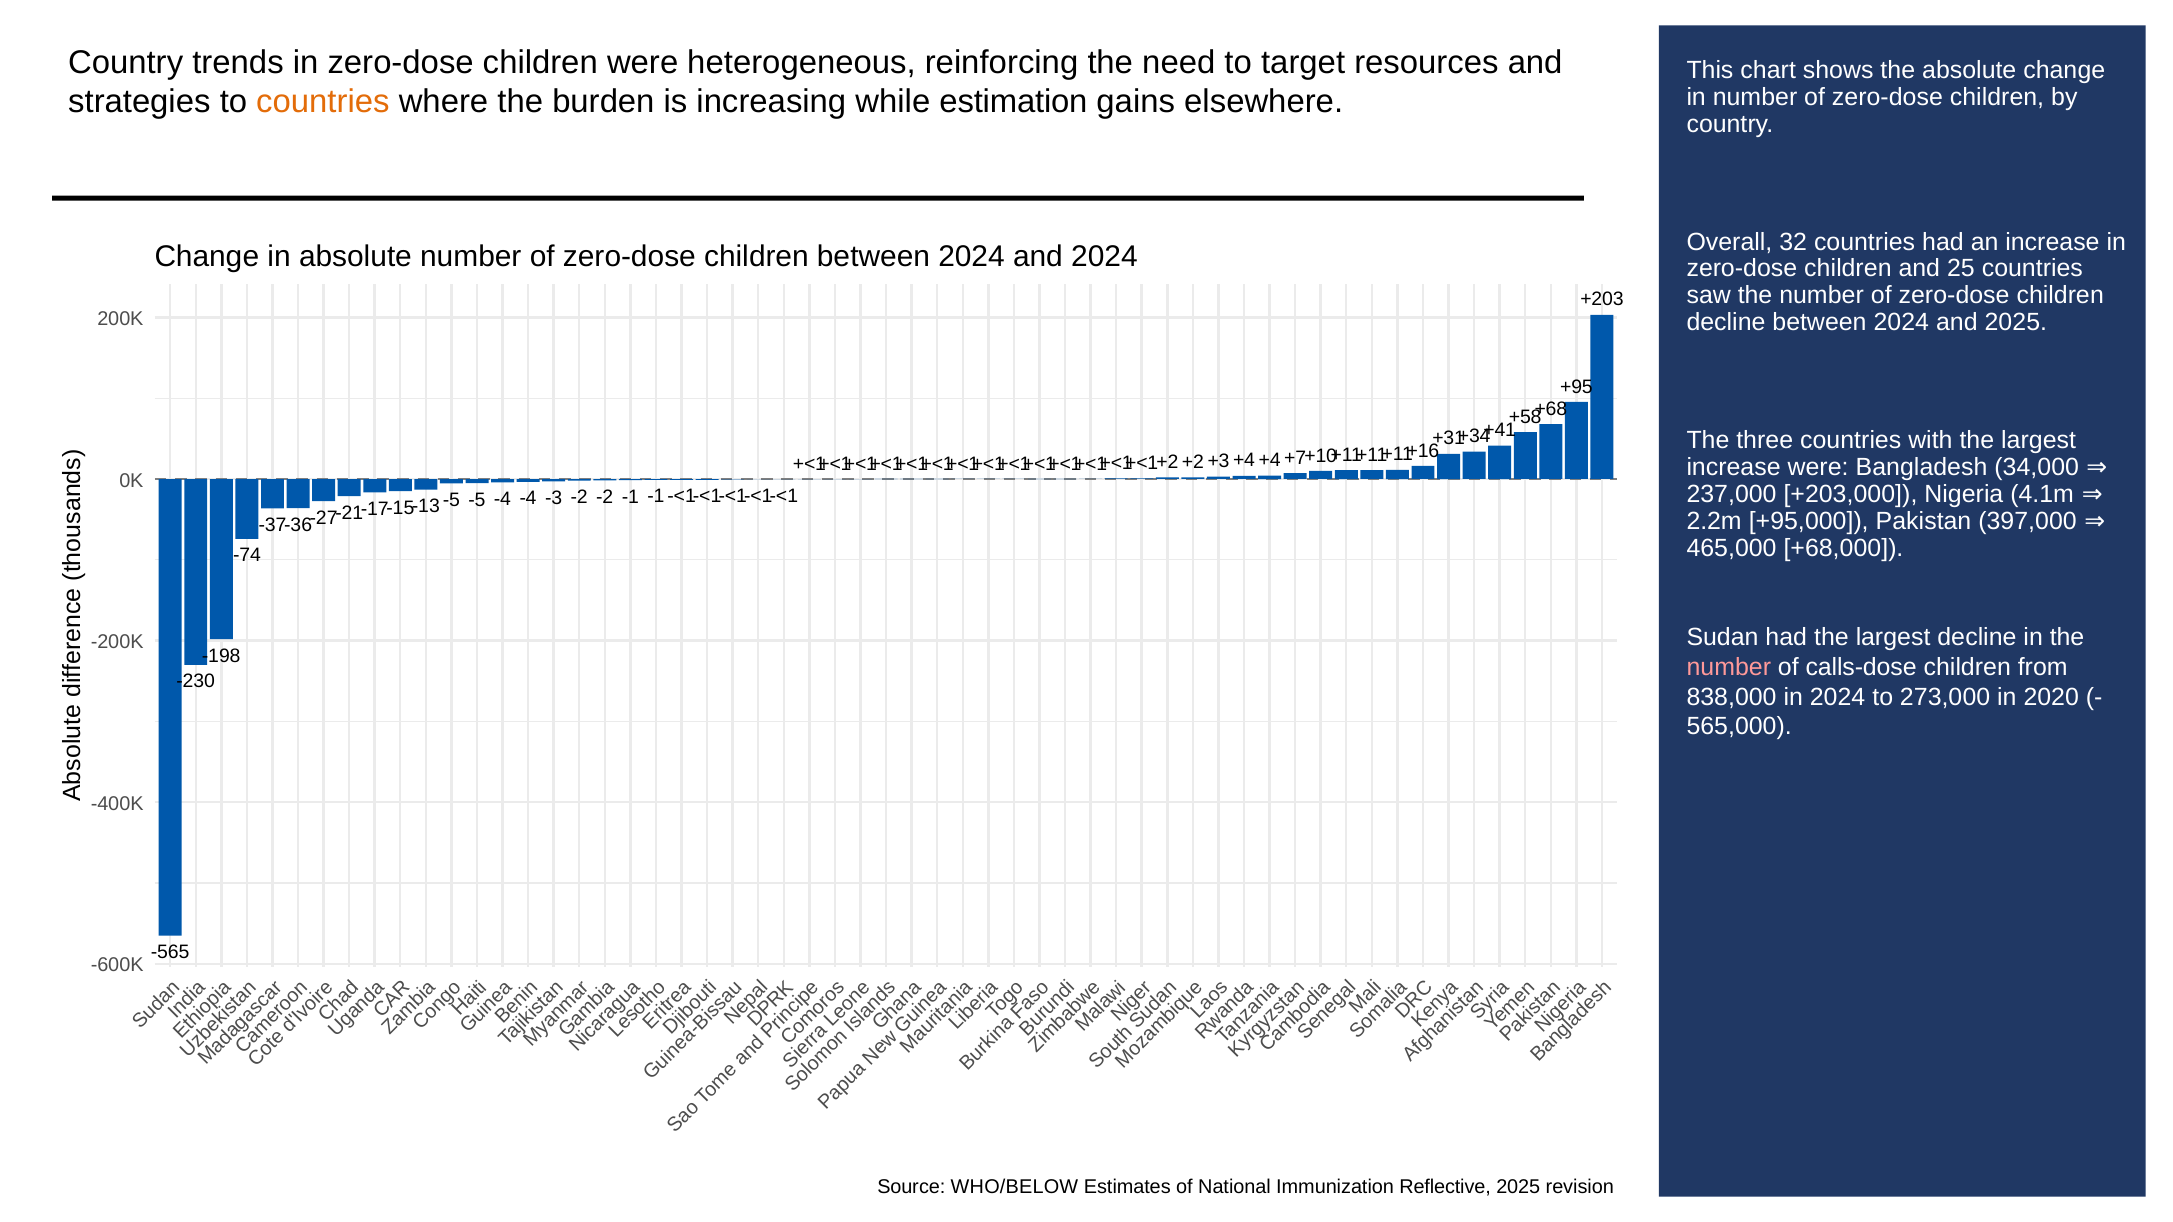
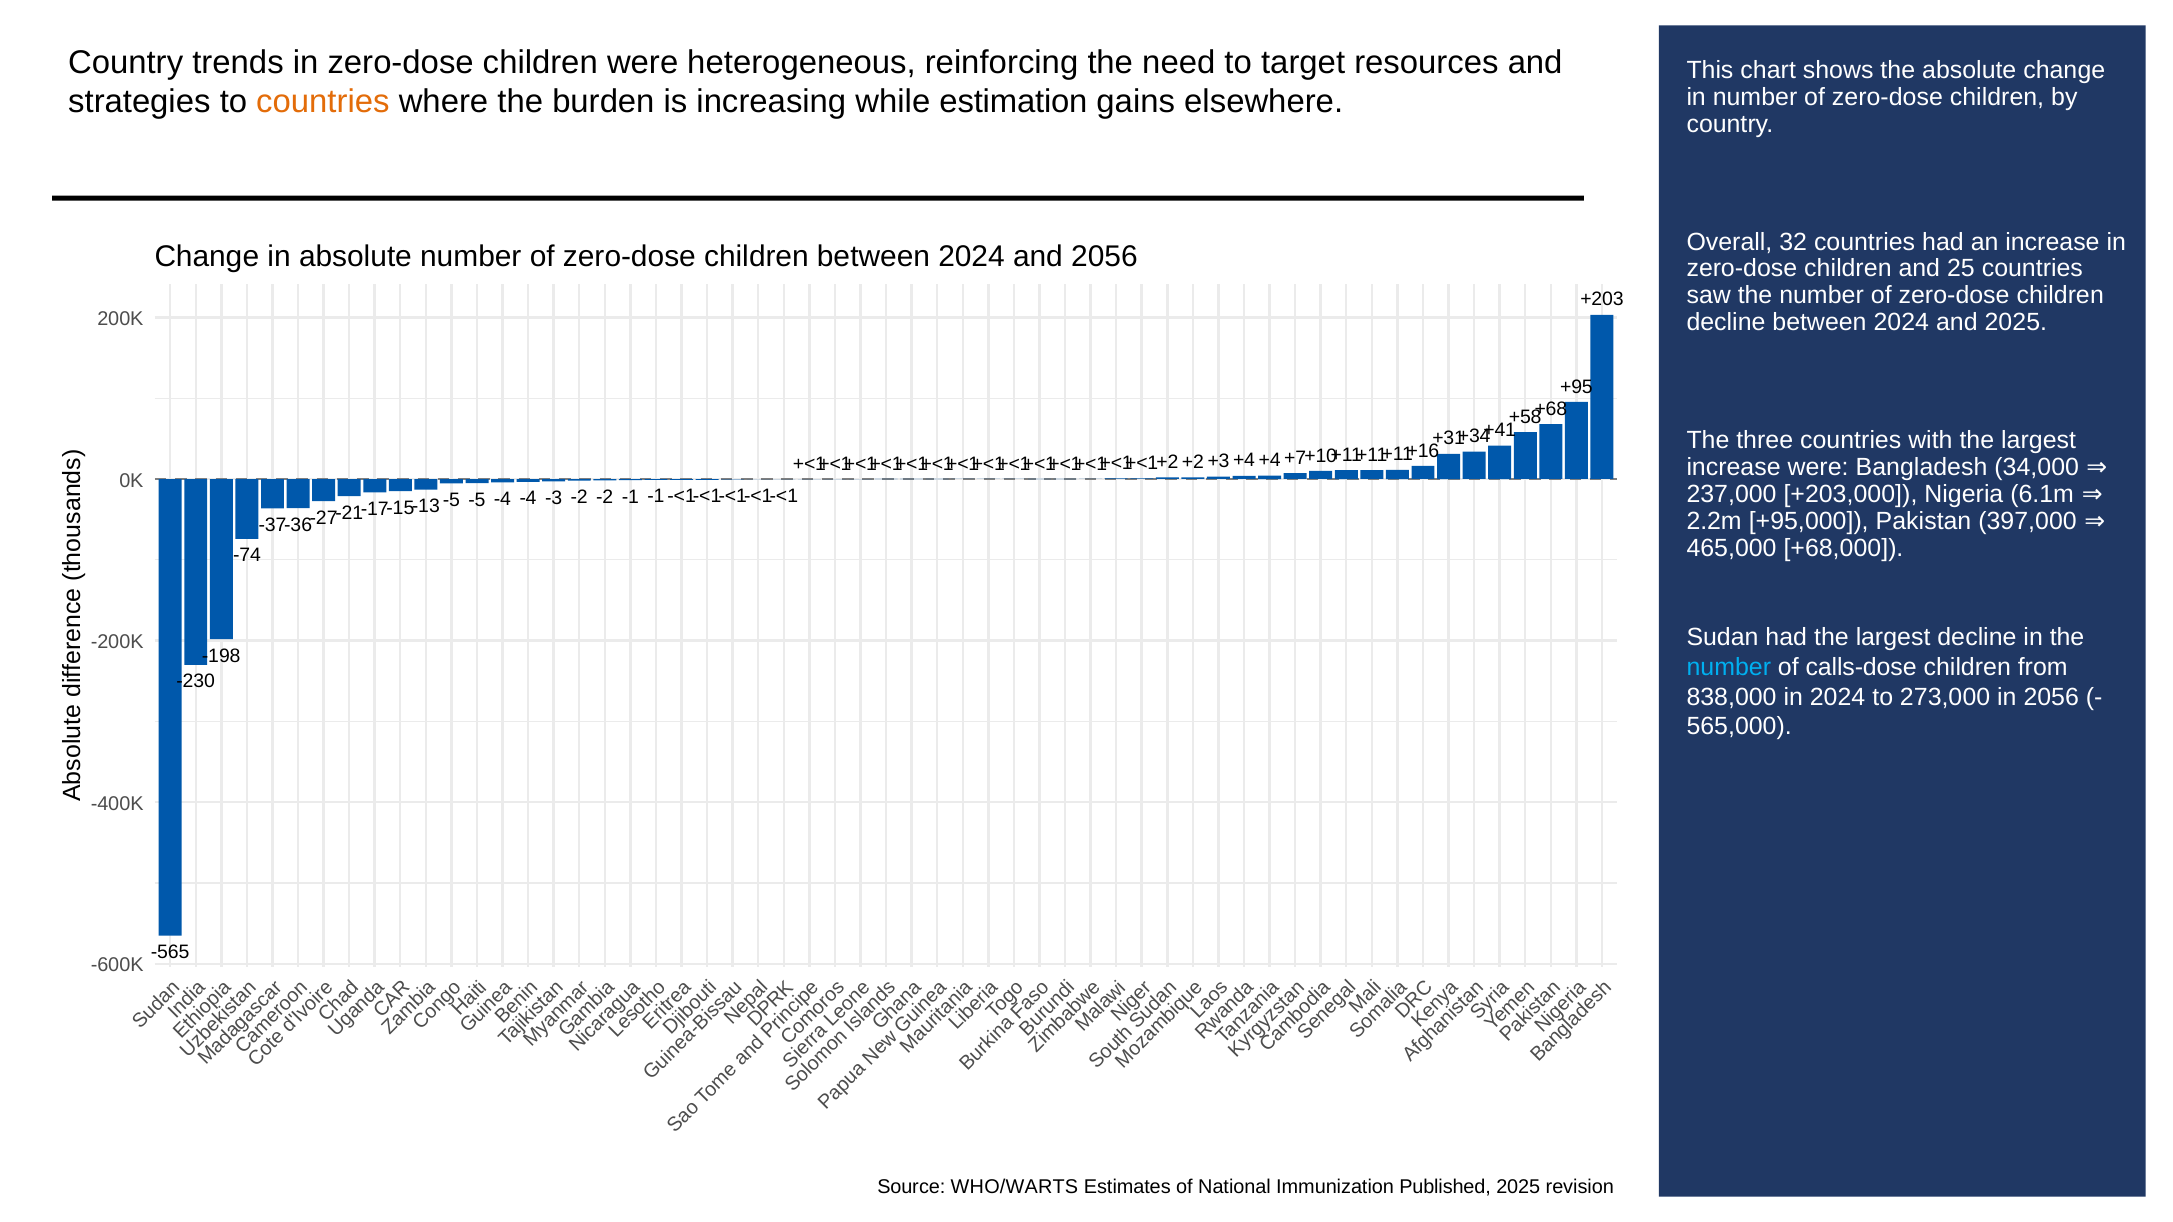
and 2024: 2024 -> 2056
4.1m: 4.1m -> 6.1m
number at (1729, 667) colour: pink -> light blue
in 2020: 2020 -> 2056
WHO/BELOW: WHO/BELOW -> WHO/WARTS
Reflective: Reflective -> Published
